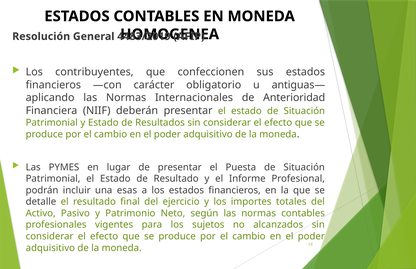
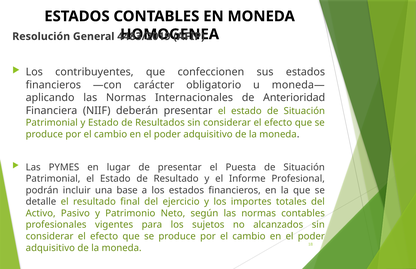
antiguas—: antiguas— -> moneda—
esas: esas -> base
